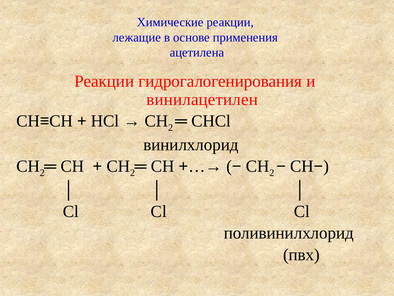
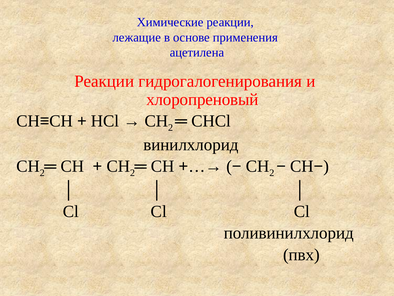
винилацетилен: винилацетилен -> хлоропреновый
